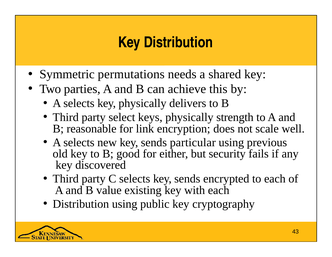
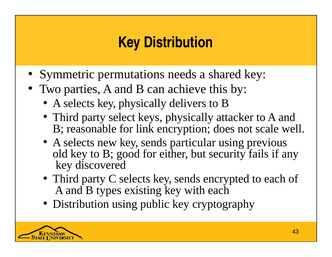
strength: strength -> attacker
value: value -> types
